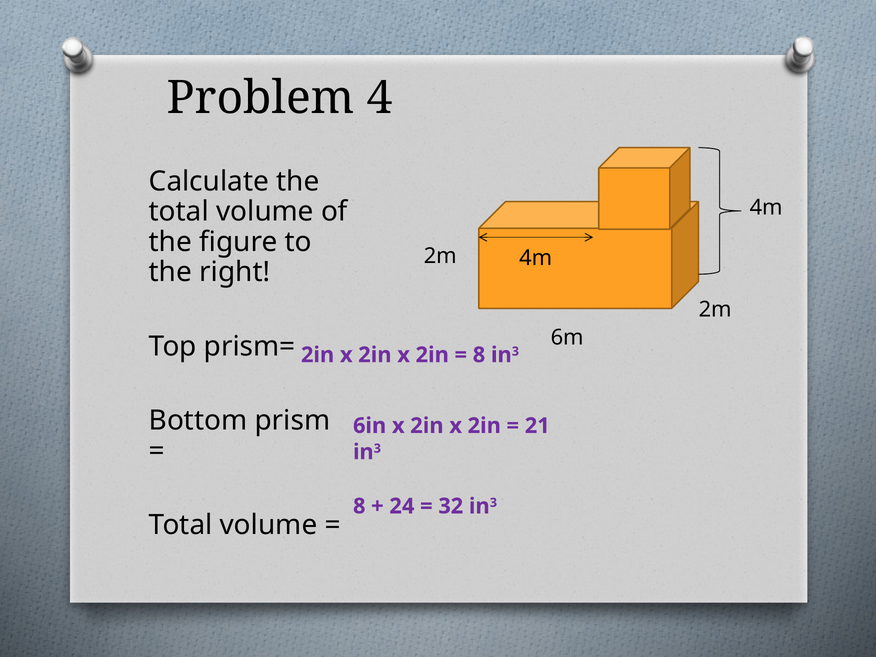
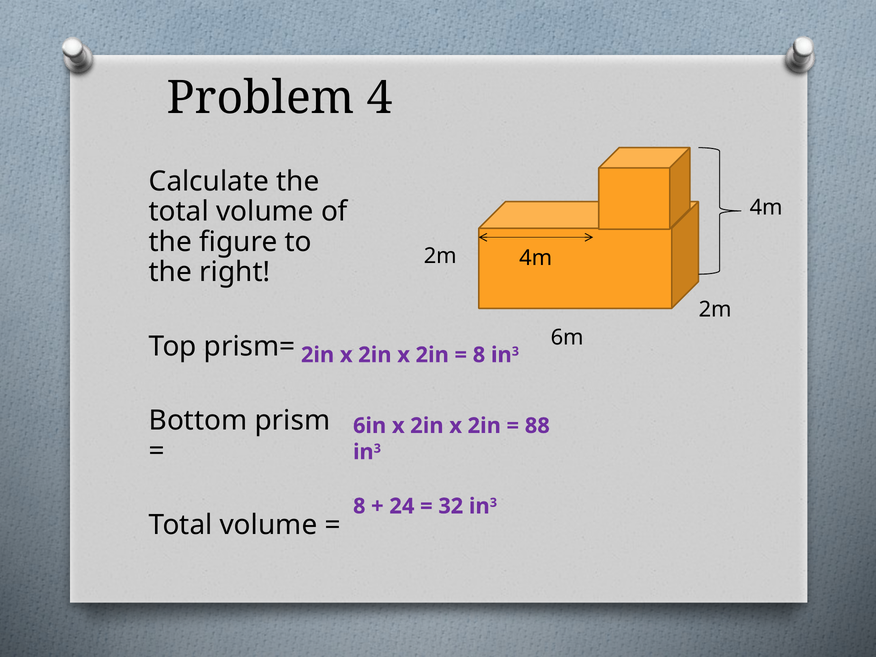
21: 21 -> 88
